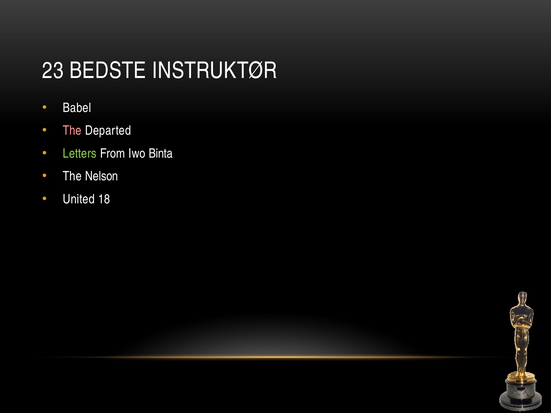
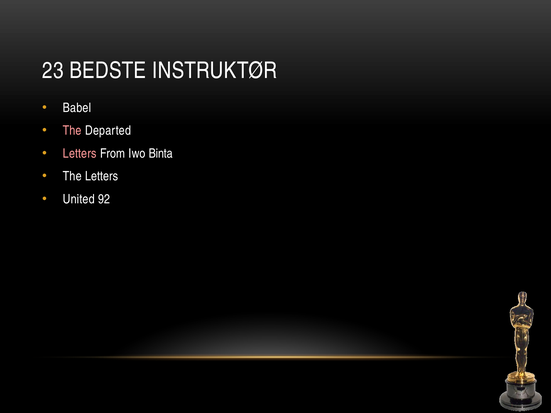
Letters at (80, 154) colour: light green -> pink
The Nelson: Nelson -> Letters
18: 18 -> 92
